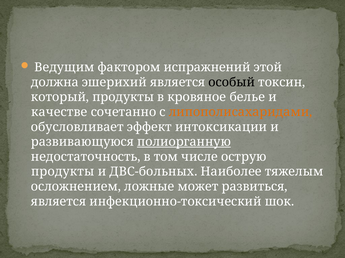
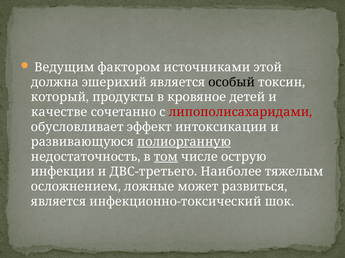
испражнений: испражнений -> источниками
белье: белье -> детей
липополисахаридами colour: orange -> red
том underline: none -> present
продукты at (63, 172): продукты -> инфекции
ДВС‑больных: ДВС‑больных -> ДВС‑третьего
